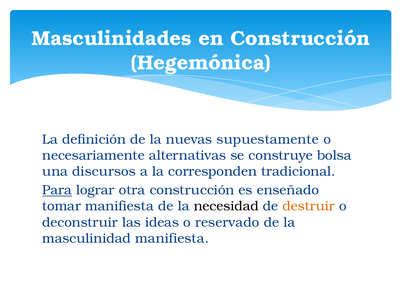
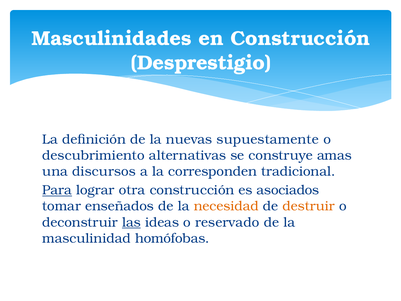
Hegemónica: Hegemónica -> Desprestigio
necesariamente: necesariamente -> descubrimiento
bolsa: bolsa -> amas
enseñado: enseñado -> asociados
tomar manifiesta: manifiesta -> enseñados
necesidad colour: black -> orange
las underline: none -> present
masculinidad manifiesta: manifiesta -> homófobas
